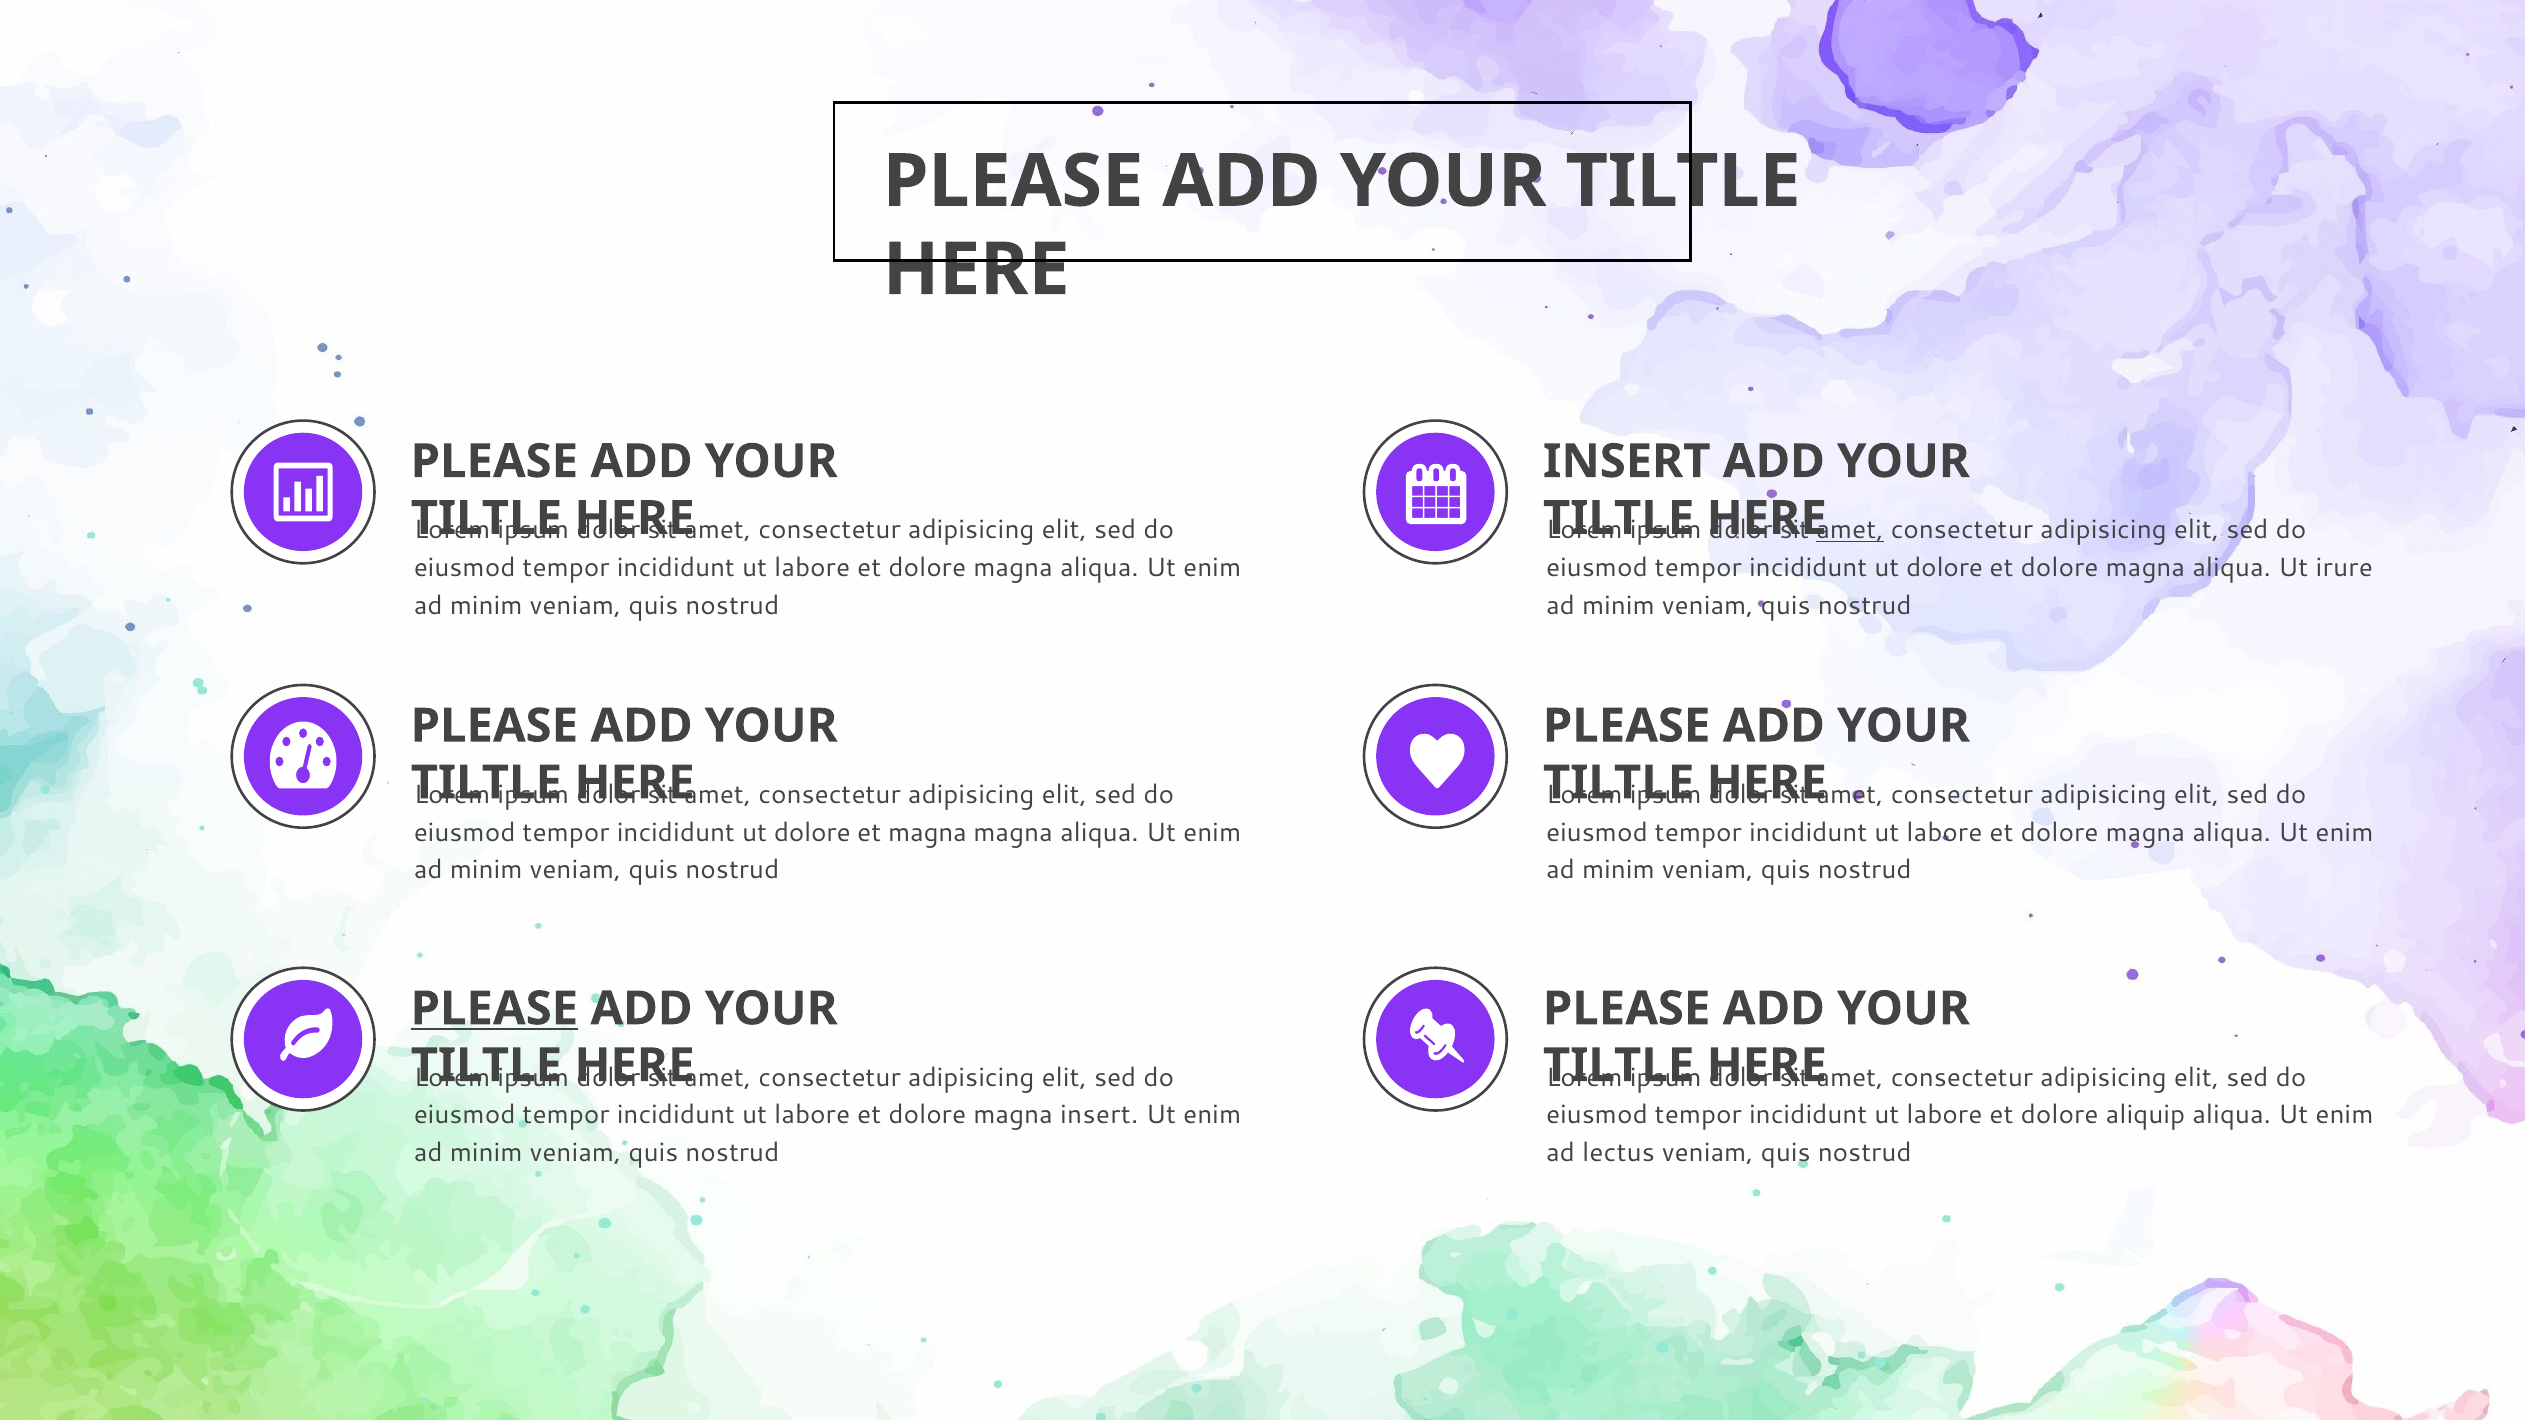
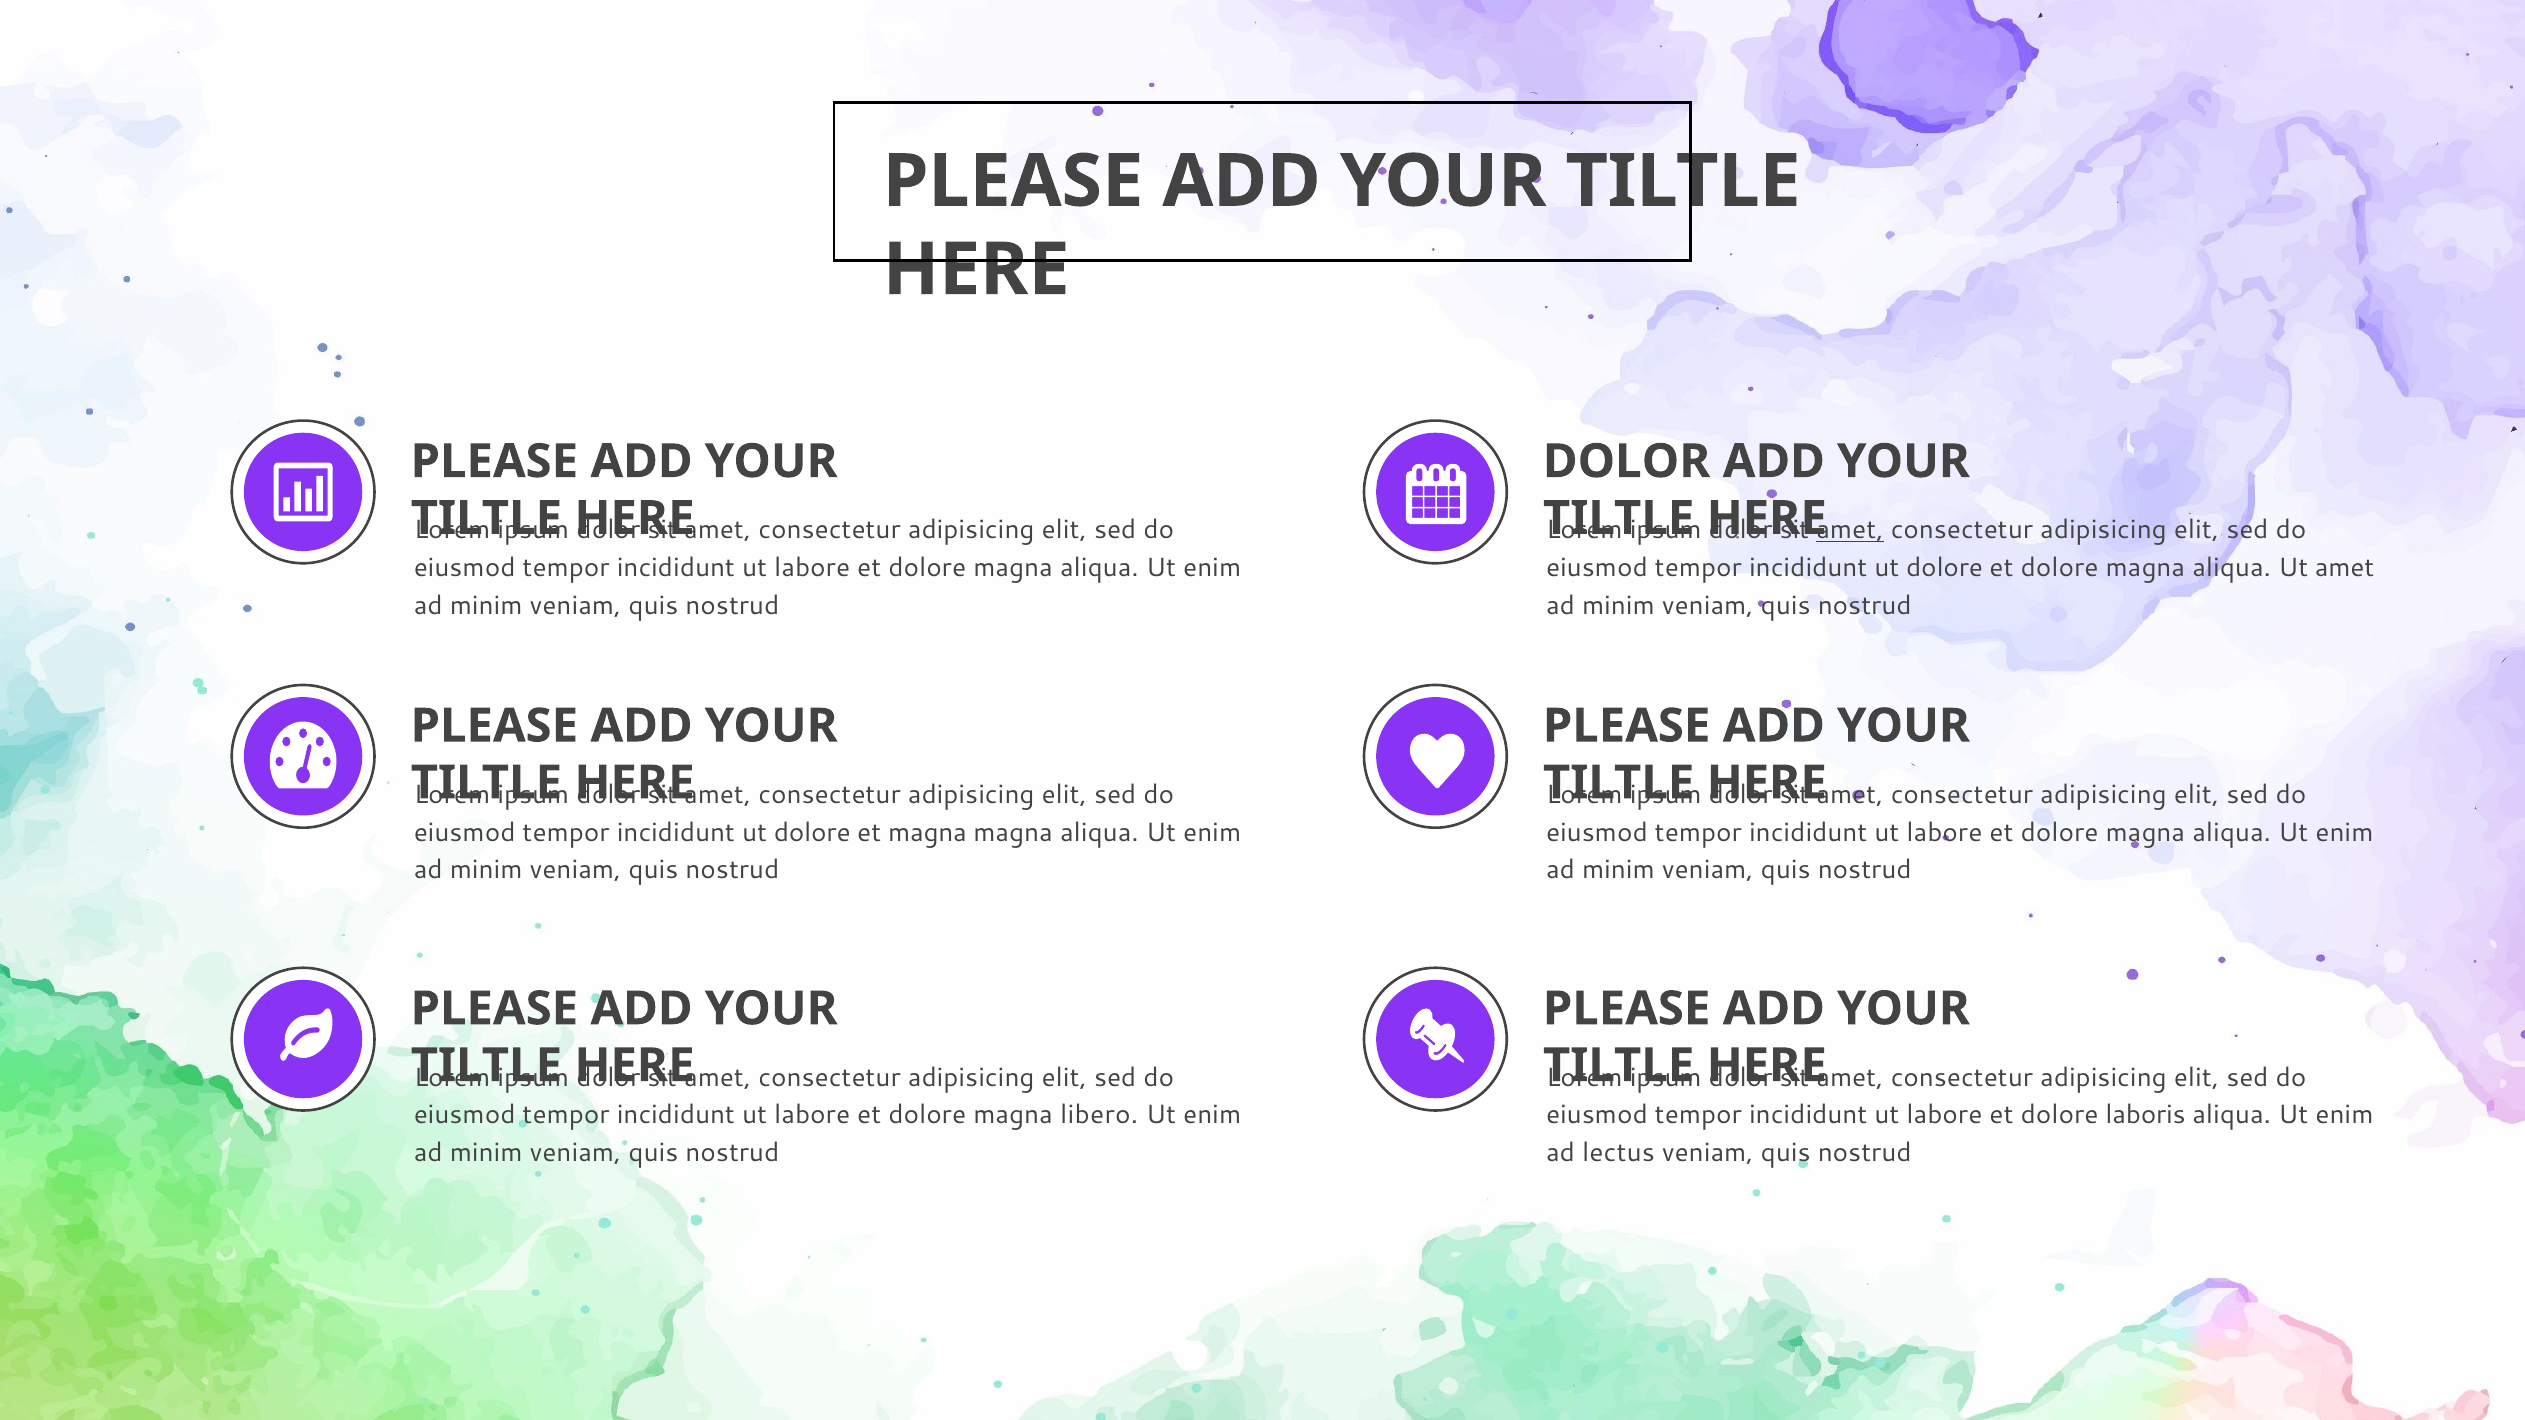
INSERT at (1627, 462): INSERT -> DOLOR
Ut irure: irure -> amet
PLEASE at (494, 1009) underline: present -> none
magna insert: insert -> libero
aliquip: aliquip -> laboris
